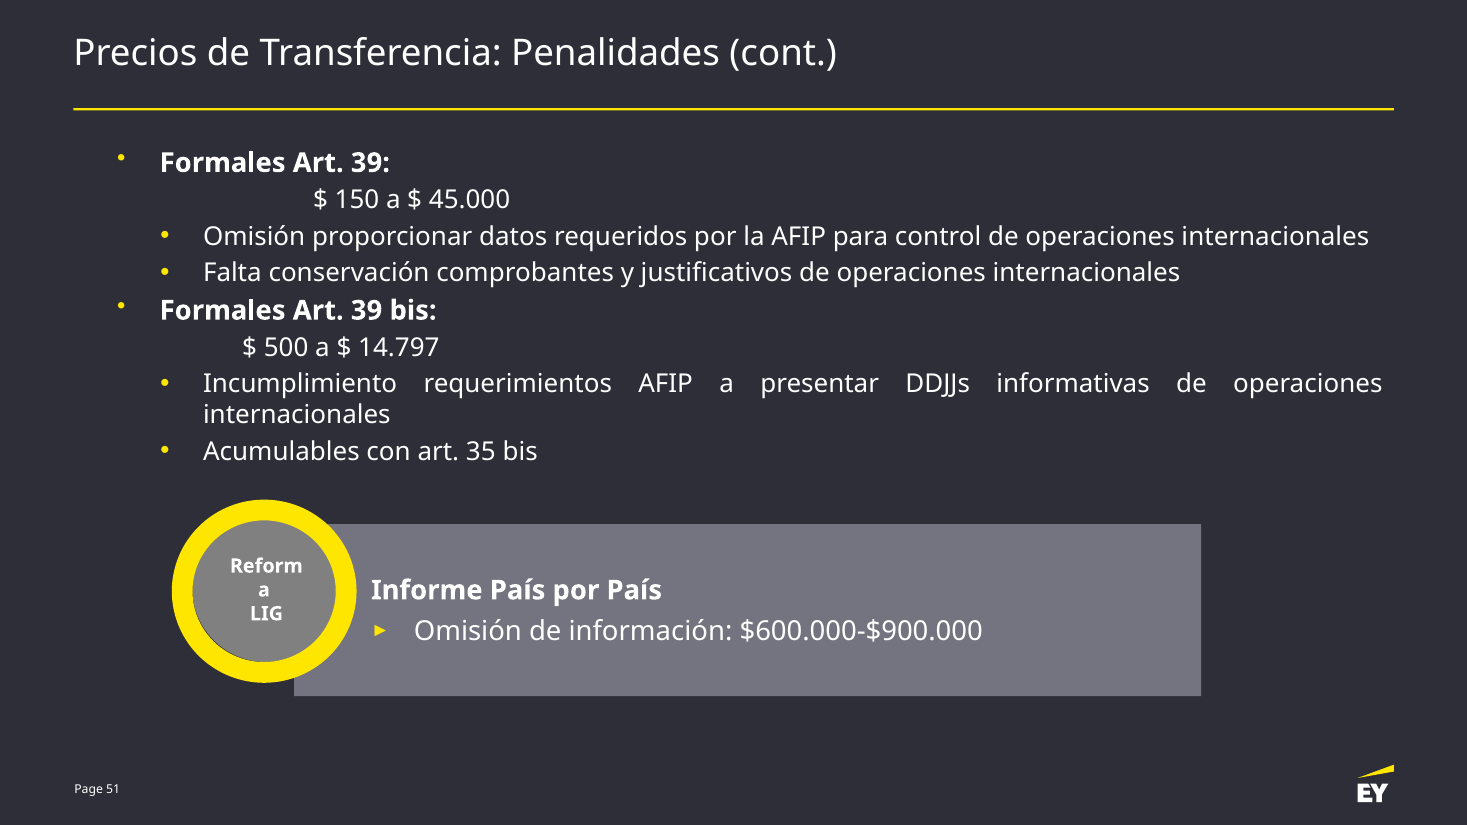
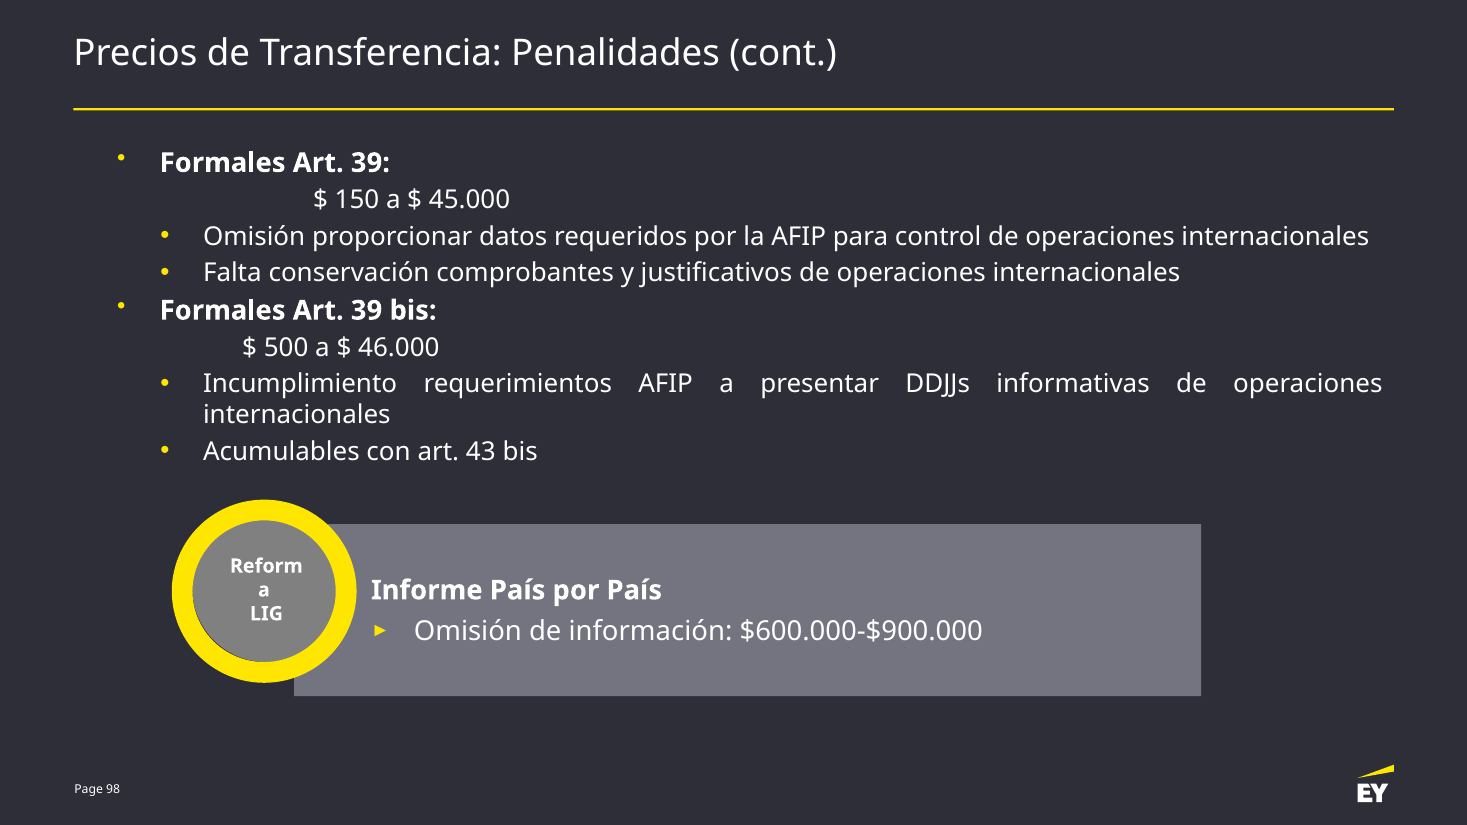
14.797: 14.797 -> 46.000
35: 35 -> 43
51: 51 -> 98
